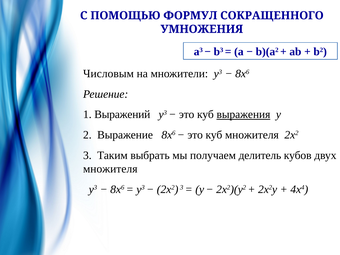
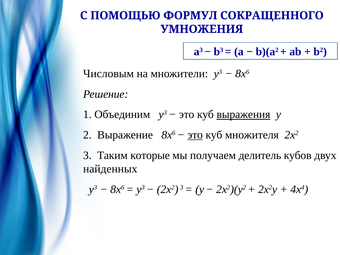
Выражений: Выражений -> Объединим
это at (195, 135) underline: none -> present
выбрать: выбрать -> которые
множителя at (110, 169): множителя -> найденных
